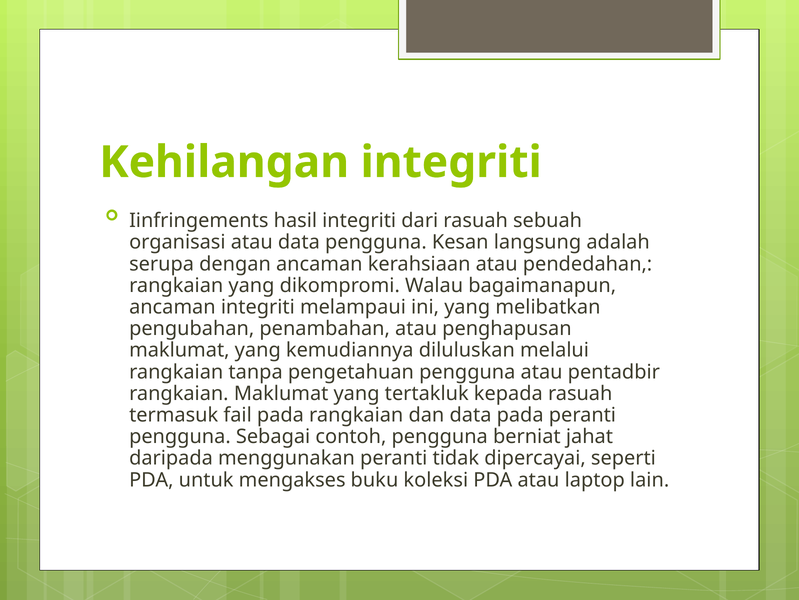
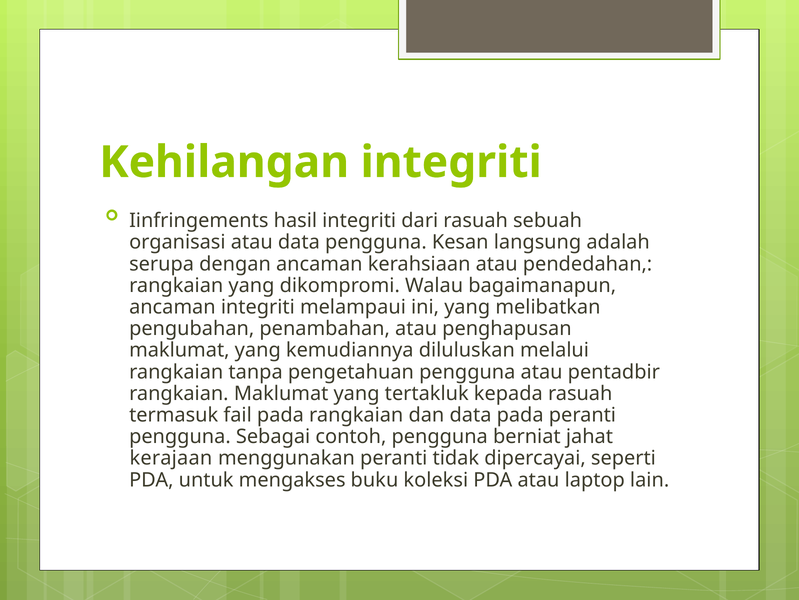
daripada: daripada -> kerajaan
